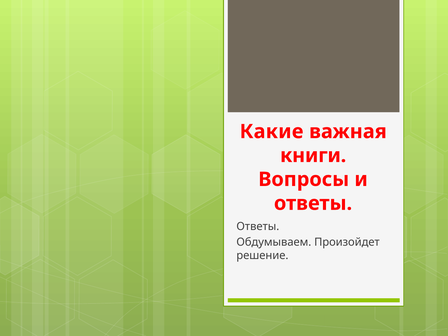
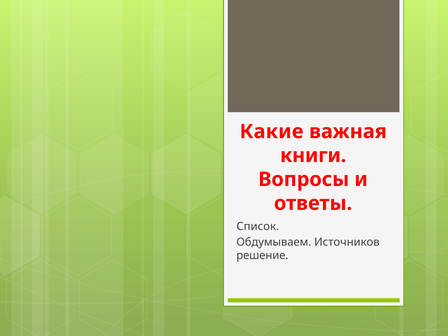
Ответы at (258, 226): Ответы -> Список
Произойдет: Произойдет -> Источников
